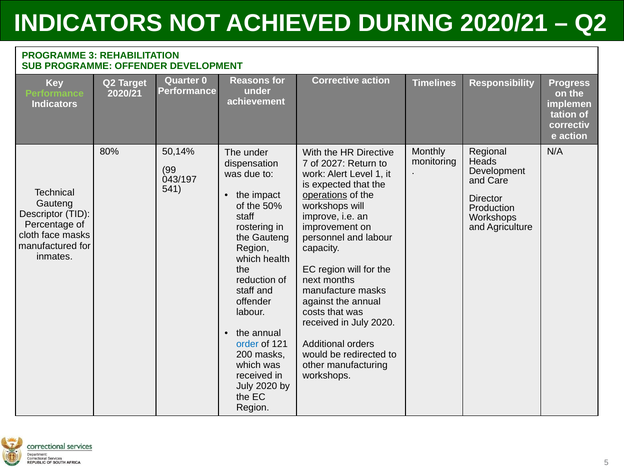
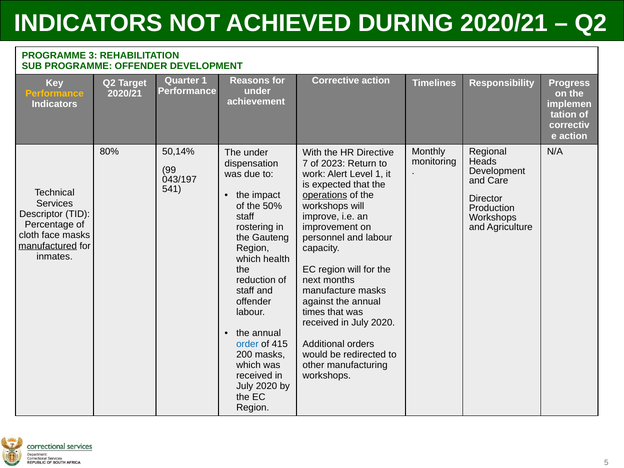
Quarter 0: 0 -> 1
Performance at (55, 94) colour: light green -> yellow
2027: 2027 -> 2023
Gauteng at (55, 203): Gauteng -> Services
manufactured underline: none -> present
costs: costs -> times
121: 121 -> 415
